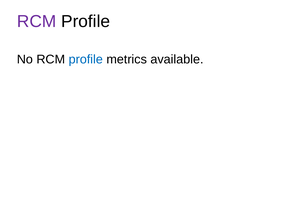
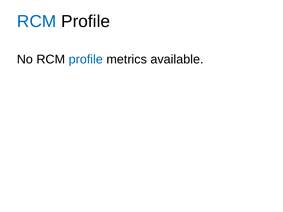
RCM at (37, 21) colour: purple -> blue
